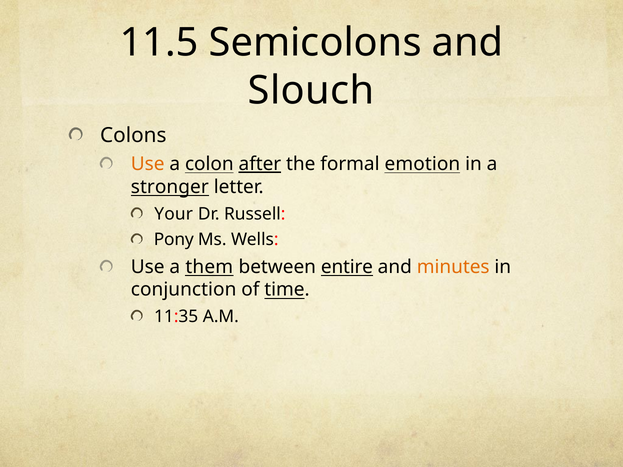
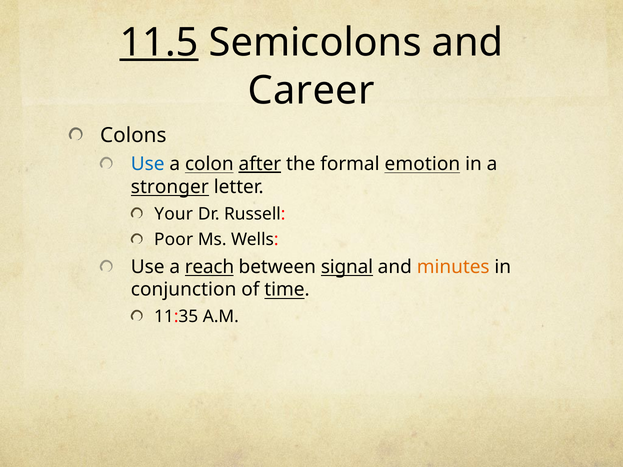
11.5 underline: none -> present
Slouch: Slouch -> Career
Use at (148, 164) colour: orange -> blue
Pony: Pony -> Poor
them: them -> reach
entire: entire -> signal
